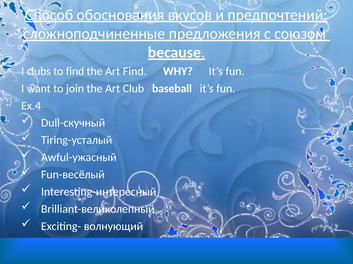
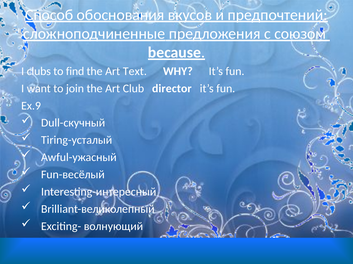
Art Find: Find -> Text
baseball: baseball -> director
Ex.4: Ex.4 -> Ex.9
